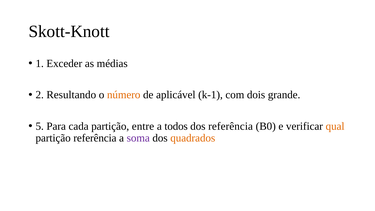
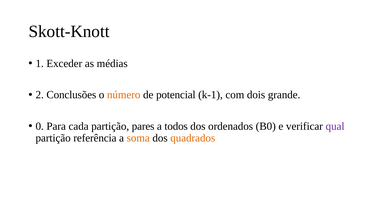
Resultando: Resultando -> Conclusões
aplicável: aplicável -> potencial
5: 5 -> 0
entre: entre -> pares
dos referência: referência -> ordenados
qual colour: orange -> purple
soma colour: purple -> orange
